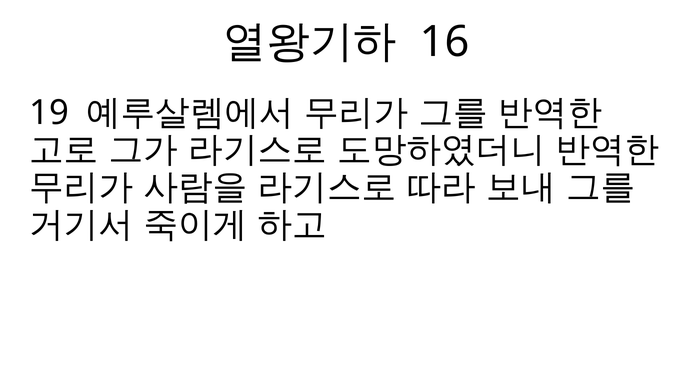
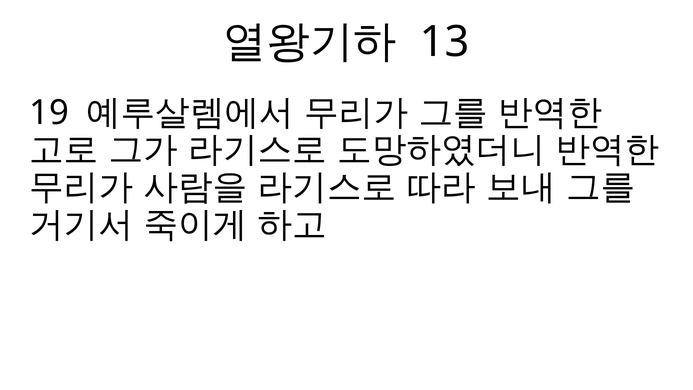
16: 16 -> 13
